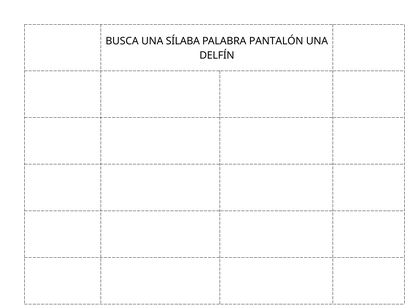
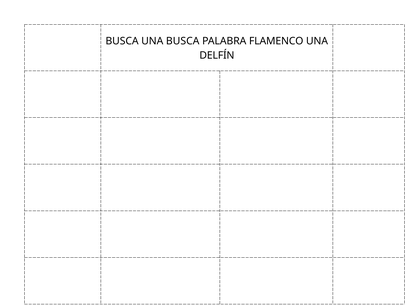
UNA SÍLABA: SÍLABA -> BUSCA
PANTALÓN: PANTALÓN -> FLAMENCO
